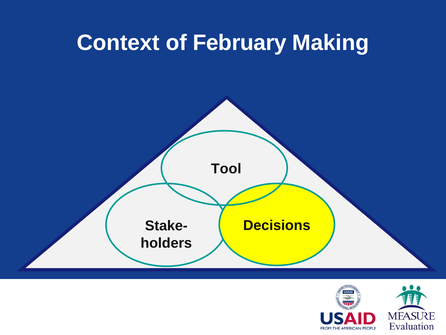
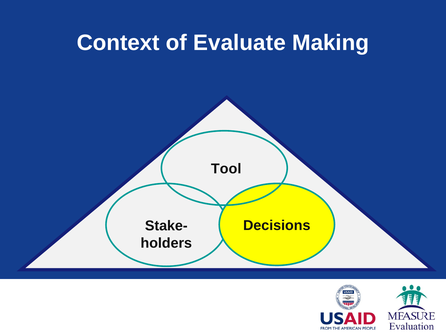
February: February -> Evaluate
